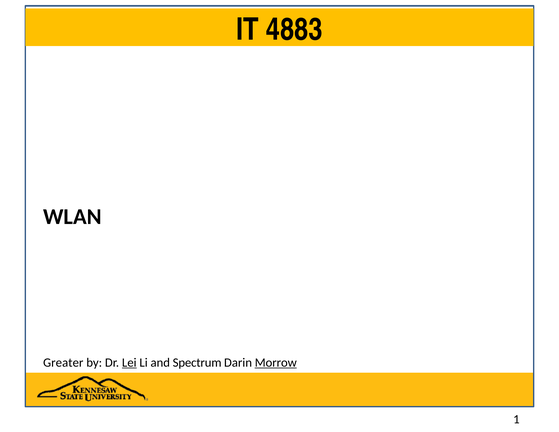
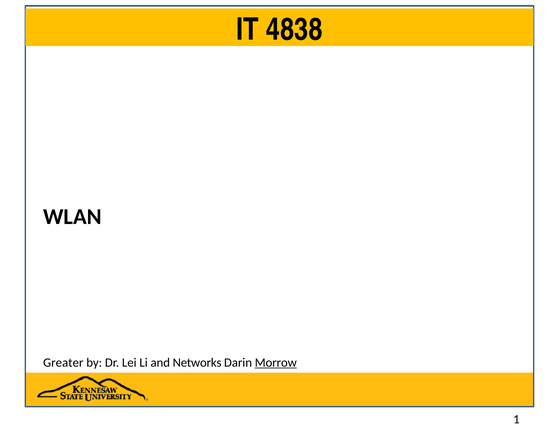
4883: 4883 -> 4838
Lei underline: present -> none
Spectrum: Spectrum -> Networks
